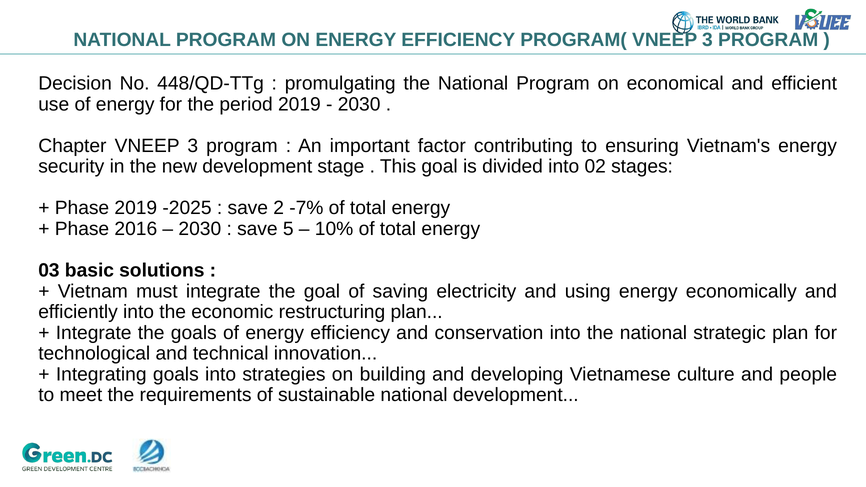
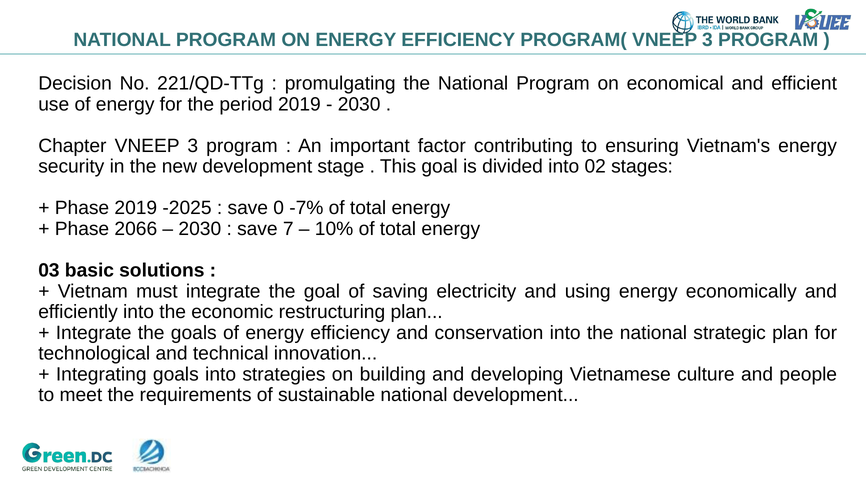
448/QD-TTg: 448/QD-TTg -> 221/QD-TTg
2: 2 -> 0
2016: 2016 -> 2066
5: 5 -> 7
